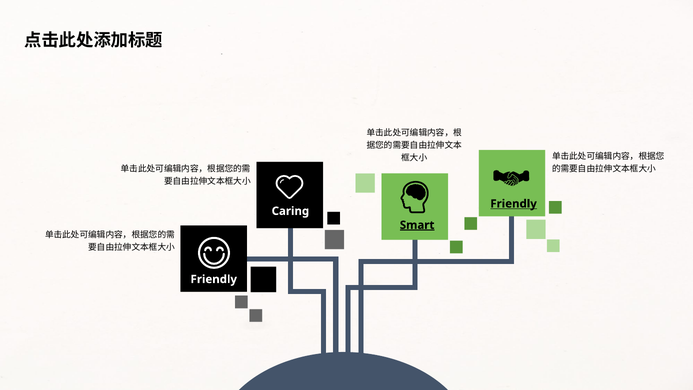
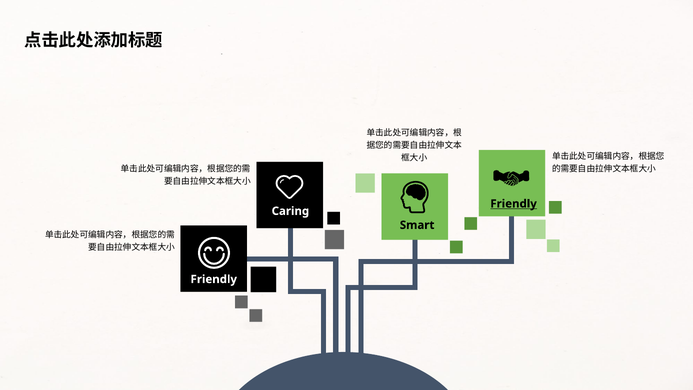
Smart underline: present -> none
